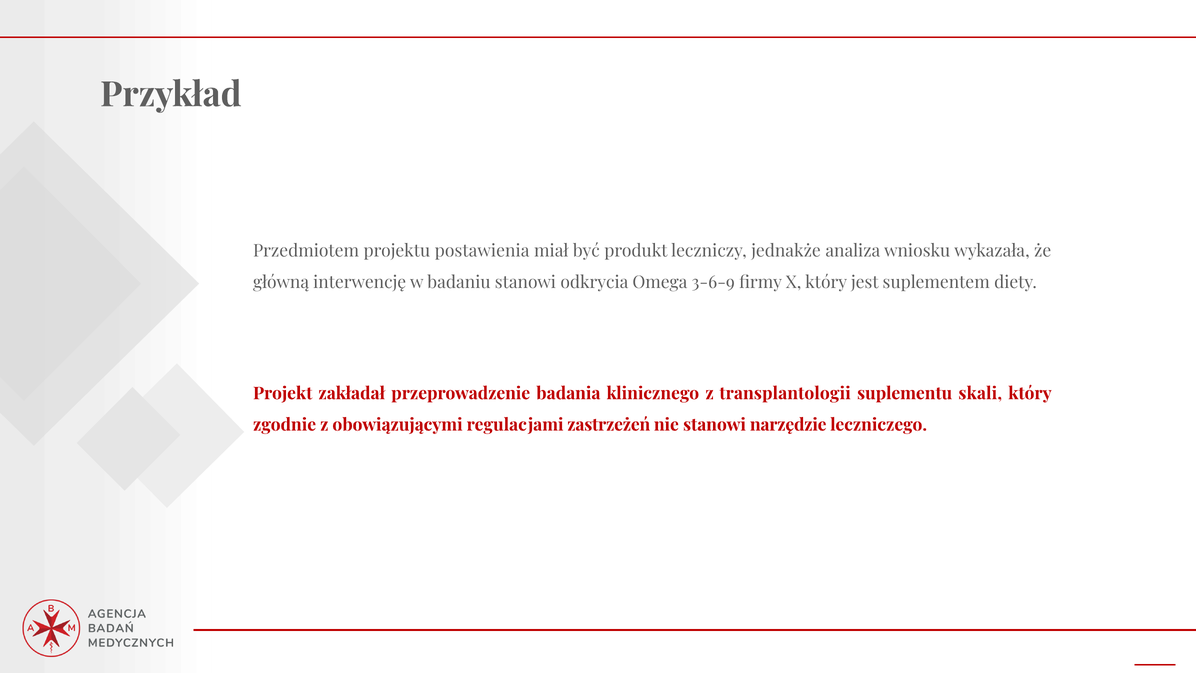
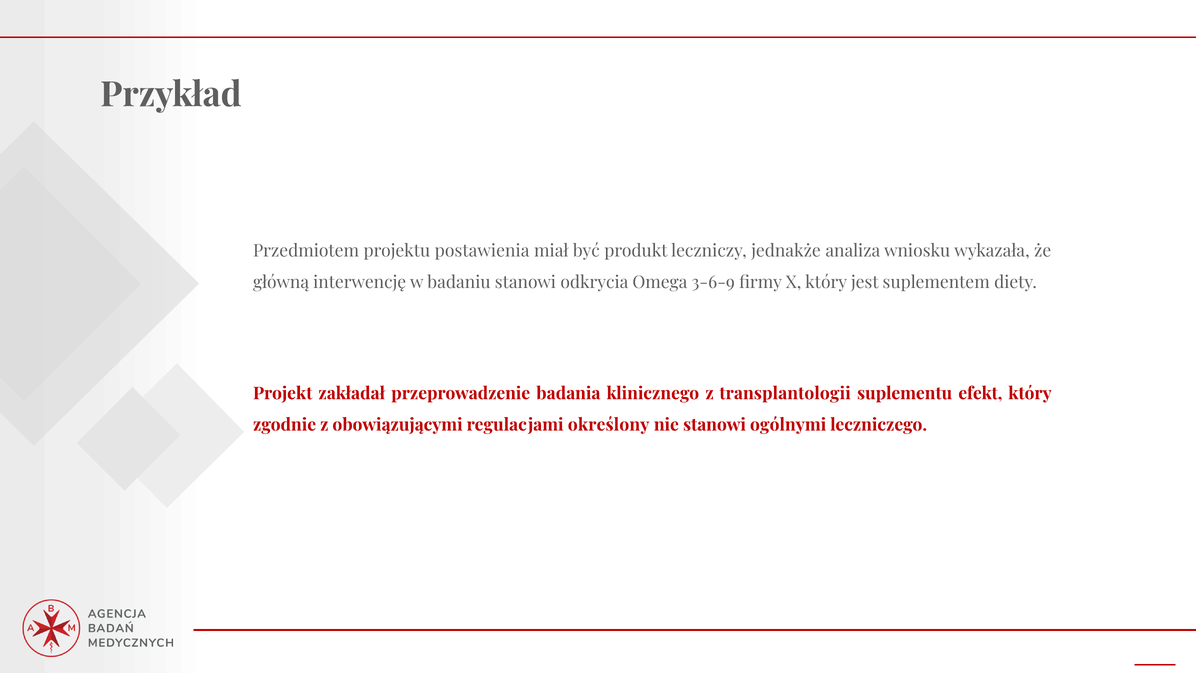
skali: skali -> efekt
zastrzeżeń: zastrzeżeń -> określony
narzędzie: narzędzie -> ogólnymi
